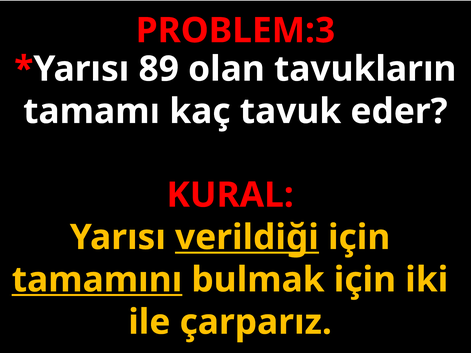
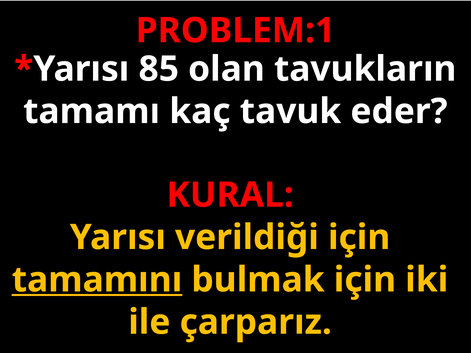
PROBLEM:3: PROBLEM:3 -> PROBLEM:1
89: 89 -> 85
verildiği underline: present -> none
